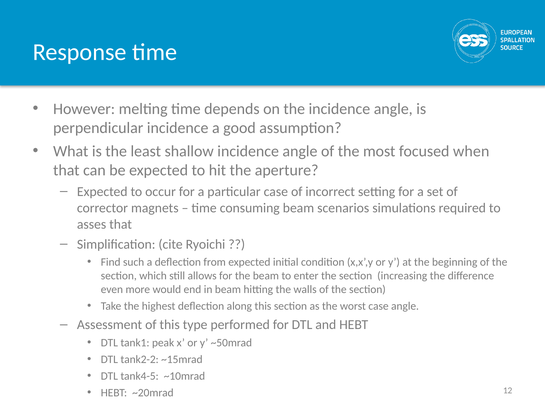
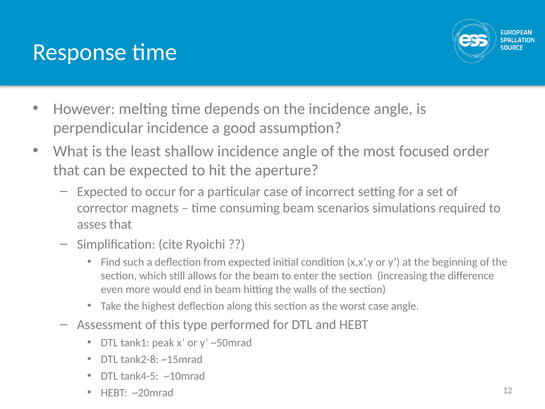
when: when -> order
tank2-2: tank2-2 -> tank2-8
